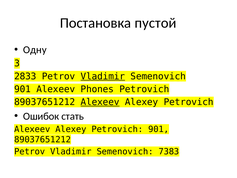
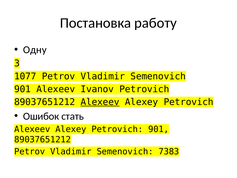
пустой: пустой -> работу
2833: 2833 -> 1077
Vladimir at (103, 76) underline: present -> none
Phones: Phones -> Ivanov
